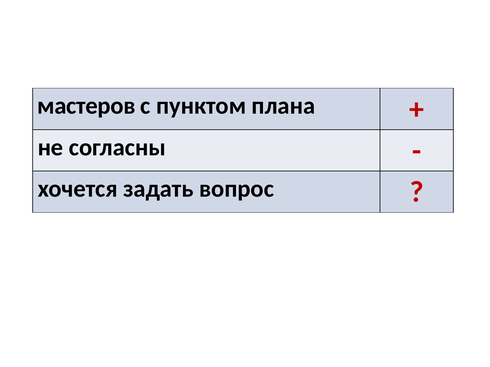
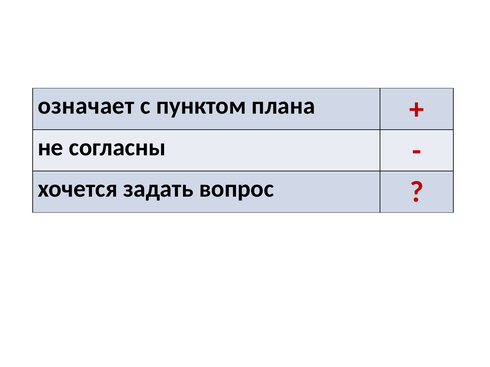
мастеров: мастеров -> означает
